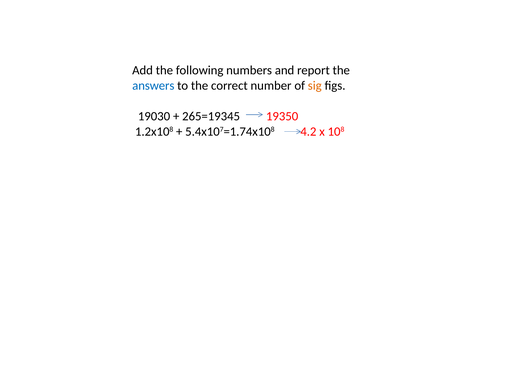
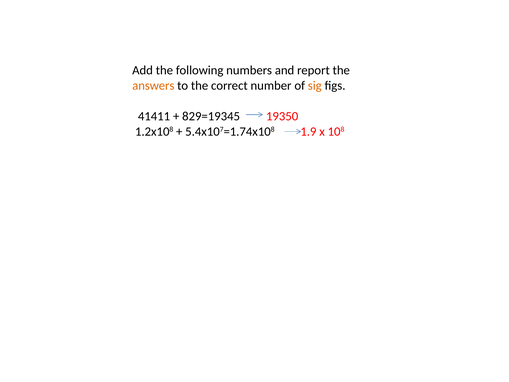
answers colour: blue -> orange
19030: 19030 -> 41411
265=19345: 265=19345 -> 829=19345
4.2: 4.2 -> 1.9
